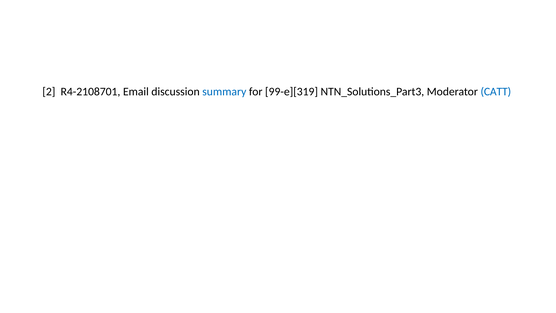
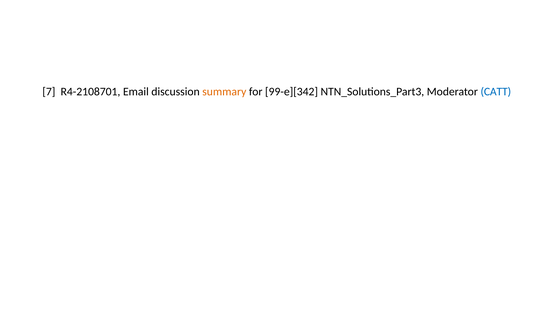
2: 2 -> 7
summary colour: blue -> orange
99-e][319: 99-e][319 -> 99-e][342
